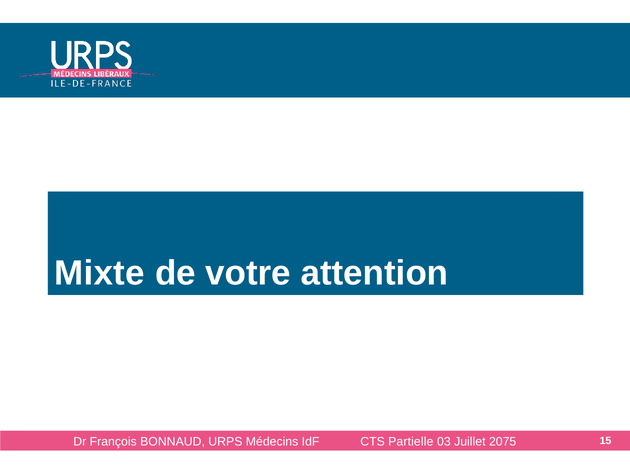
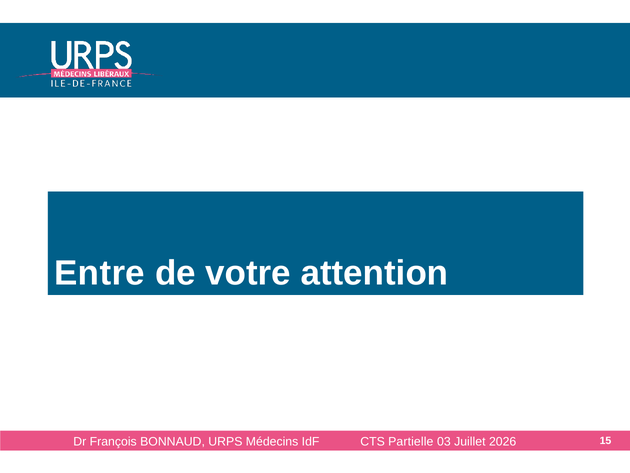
Mixte: Mixte -> Entre
2075: 2075 -> 2026
